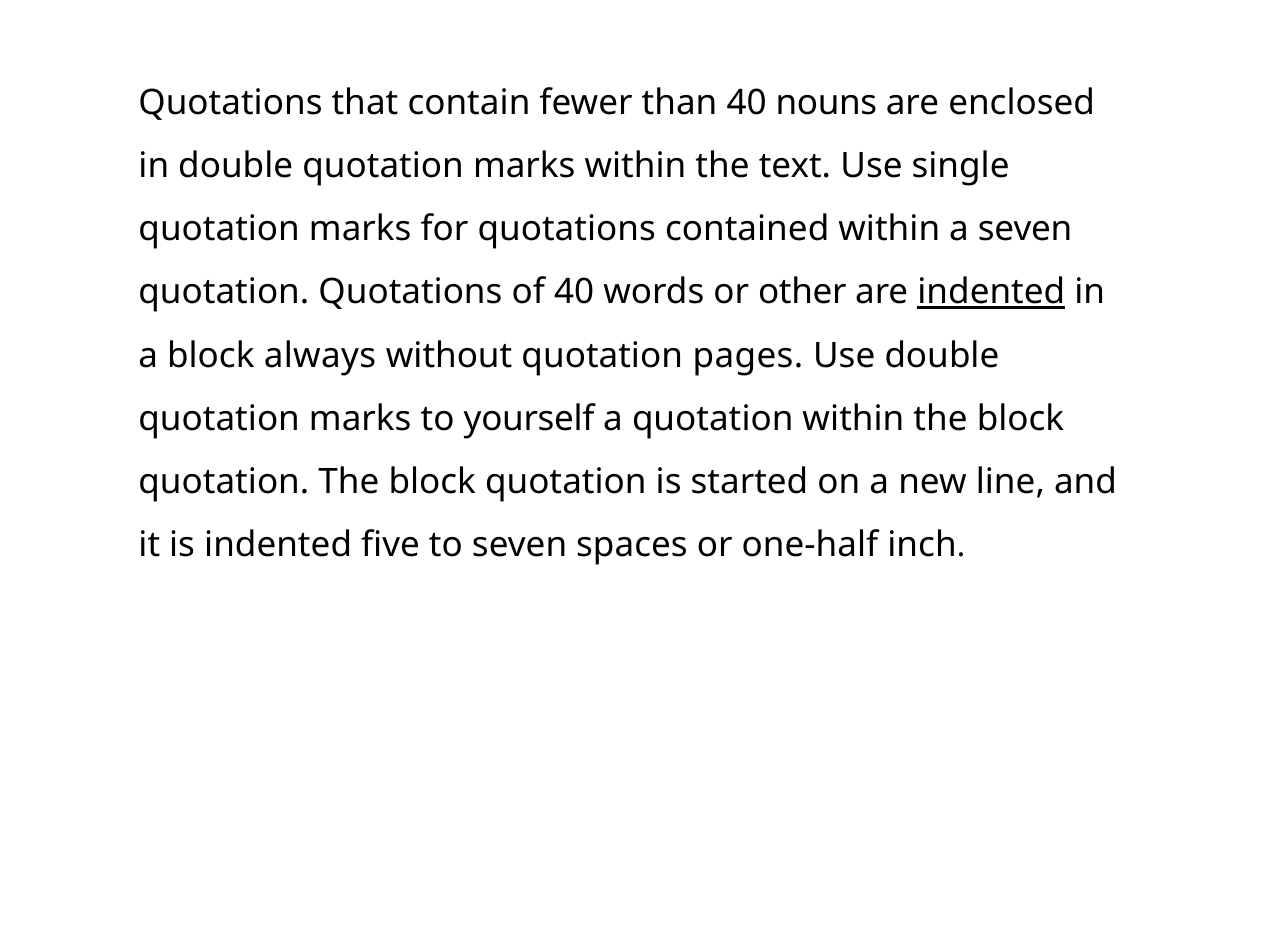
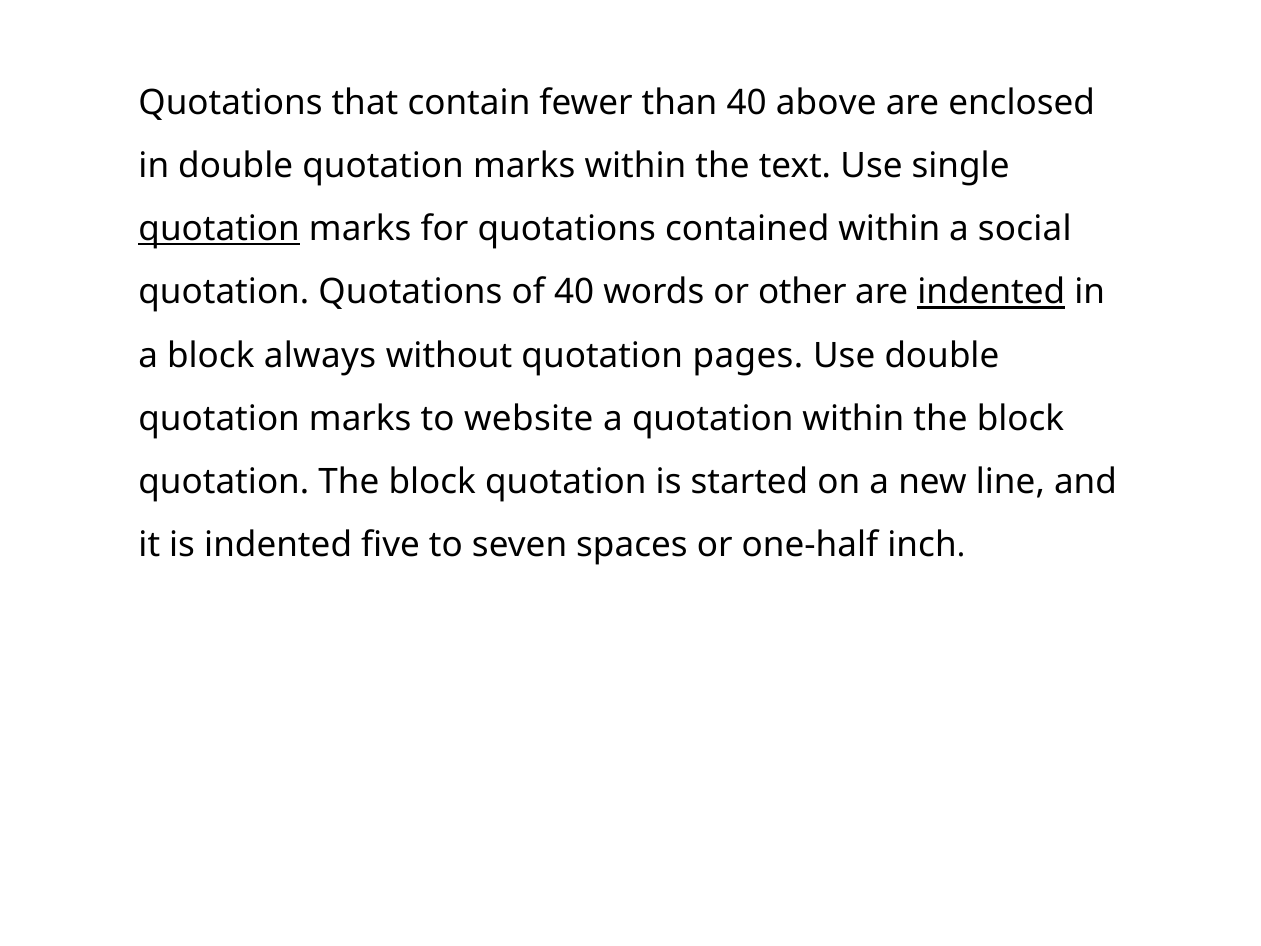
nouns: nouns -> above
quotation at (219, 229) underline: none -> present
a seven: seven -> social
yourself: yourself -> website
